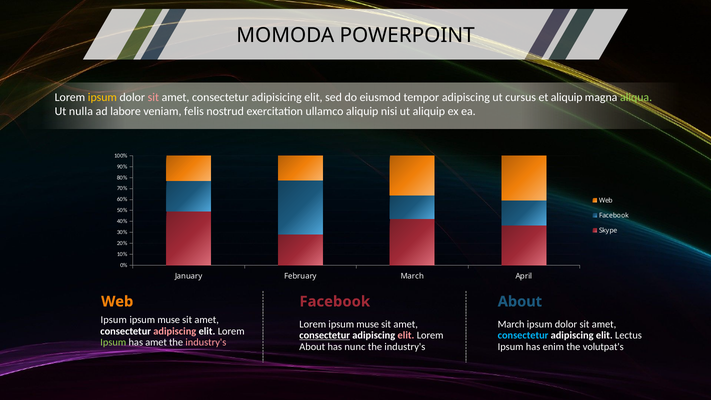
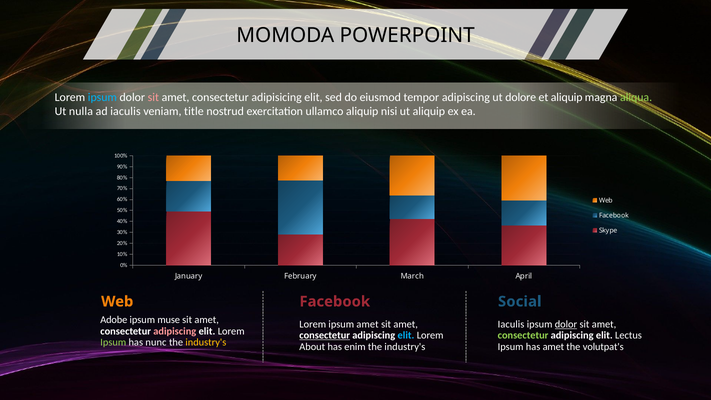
ipsum at (102, 97) colour: yellow -> light blue
cursus: cursus -> dolore
ad labore: labore -> iaculis
felis: felis -> title
Facebook About: About -> Social
Ipsum at (114, 320): Ipsum -> Adobe
Lorem ipsum muse: muse -> amet
March at (511, 324): March -> Iaculis
dolor at (566, 324) underline: none -> present
consectetur at (523, 335) colour: light blue -> light green
elit at (406, 335) colour: pink -> light blue
has amet: amet -> nunc
industry's at (206, 342) colour: pink -> yellow
nunc: nunc -> enim
has enim: enim -> amet
